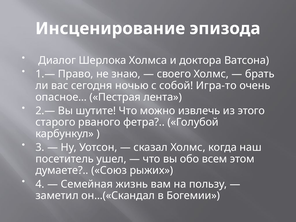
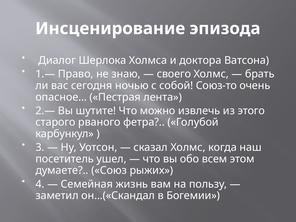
Игра-то: Игра-то -> Союз-то
